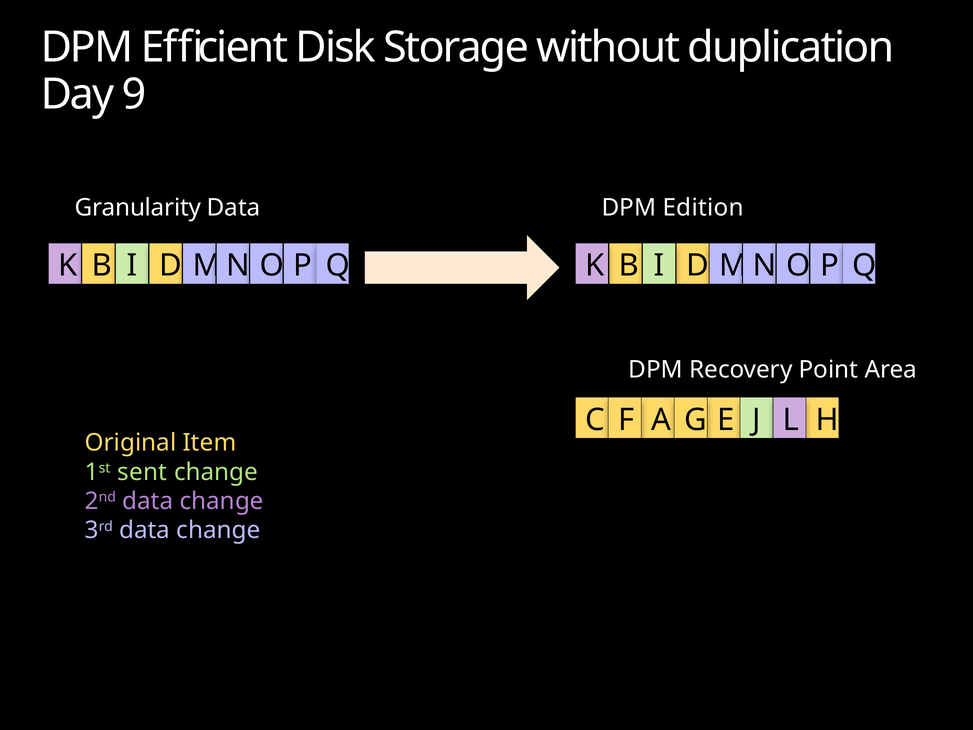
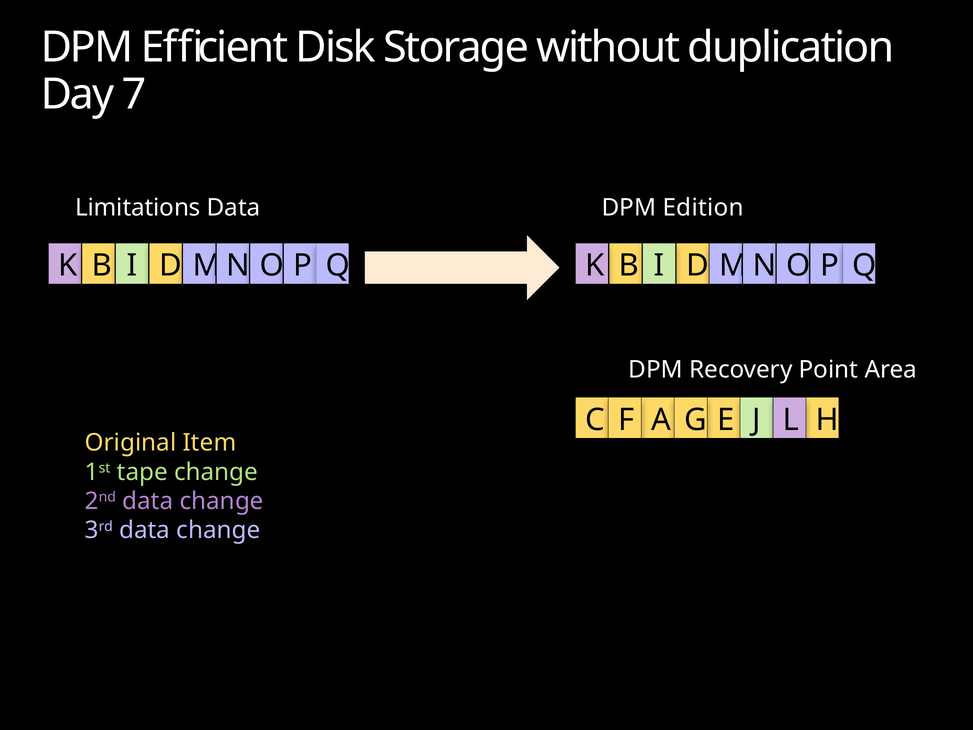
9: 9 -> 7
Granularity: Granularity -> Limitations
sent: sent -> tape
